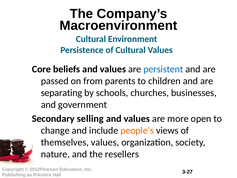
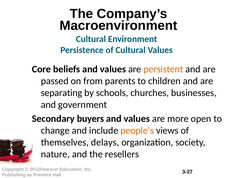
persistent colour: blue -> orange
selling: selling -> buyers
themselves values: values -> delays
